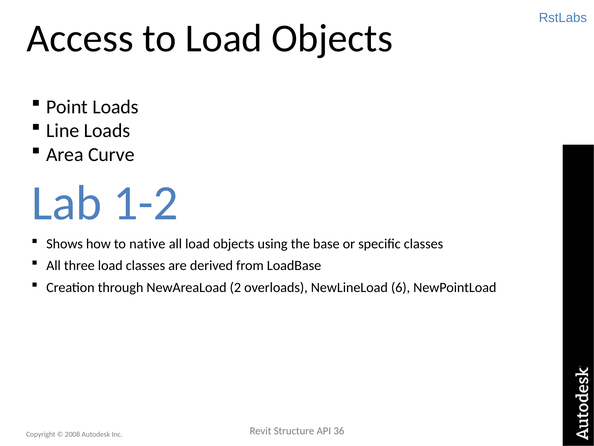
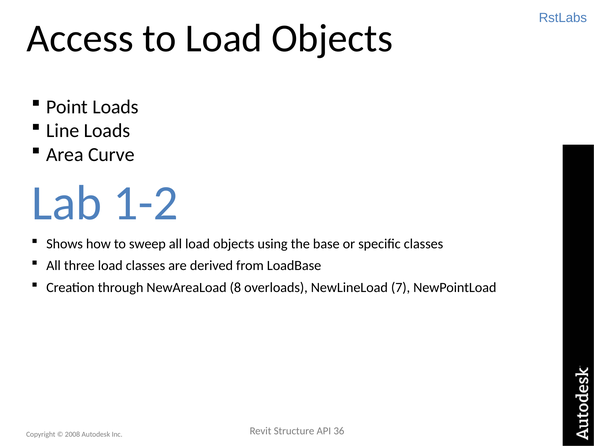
native: native -> sweep
2: 2 -> 8
6: 6 -> 7
